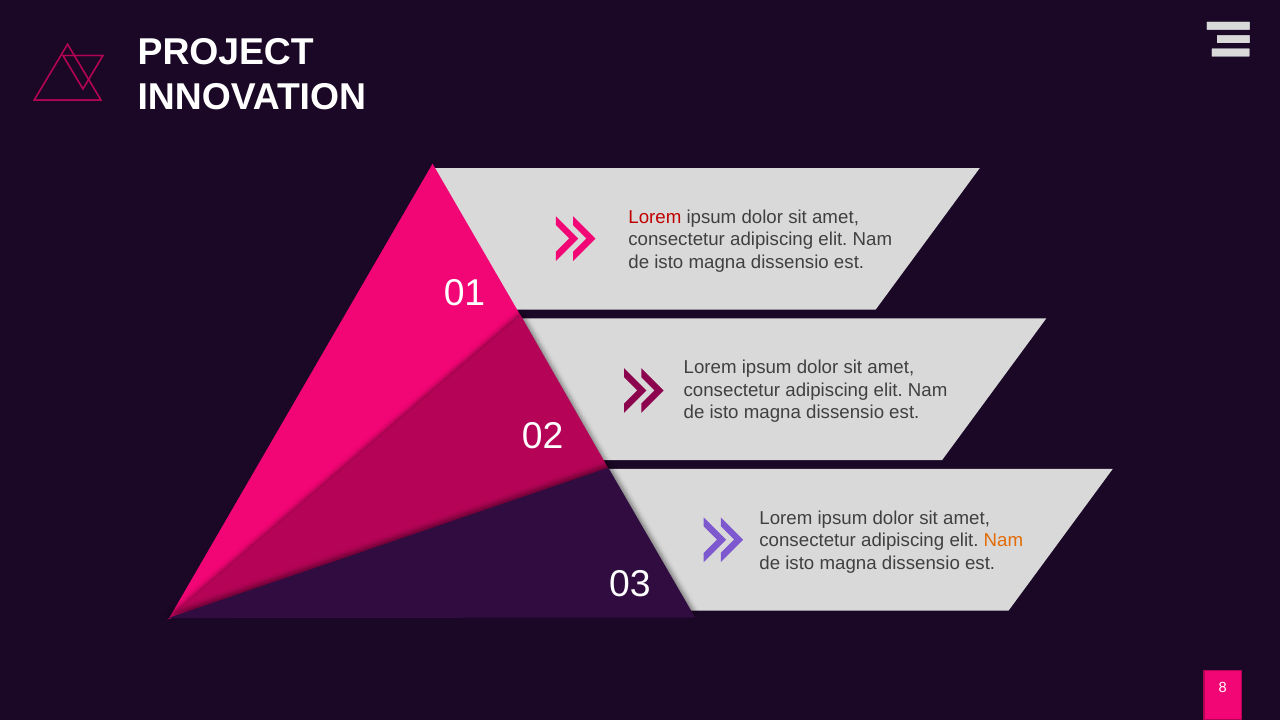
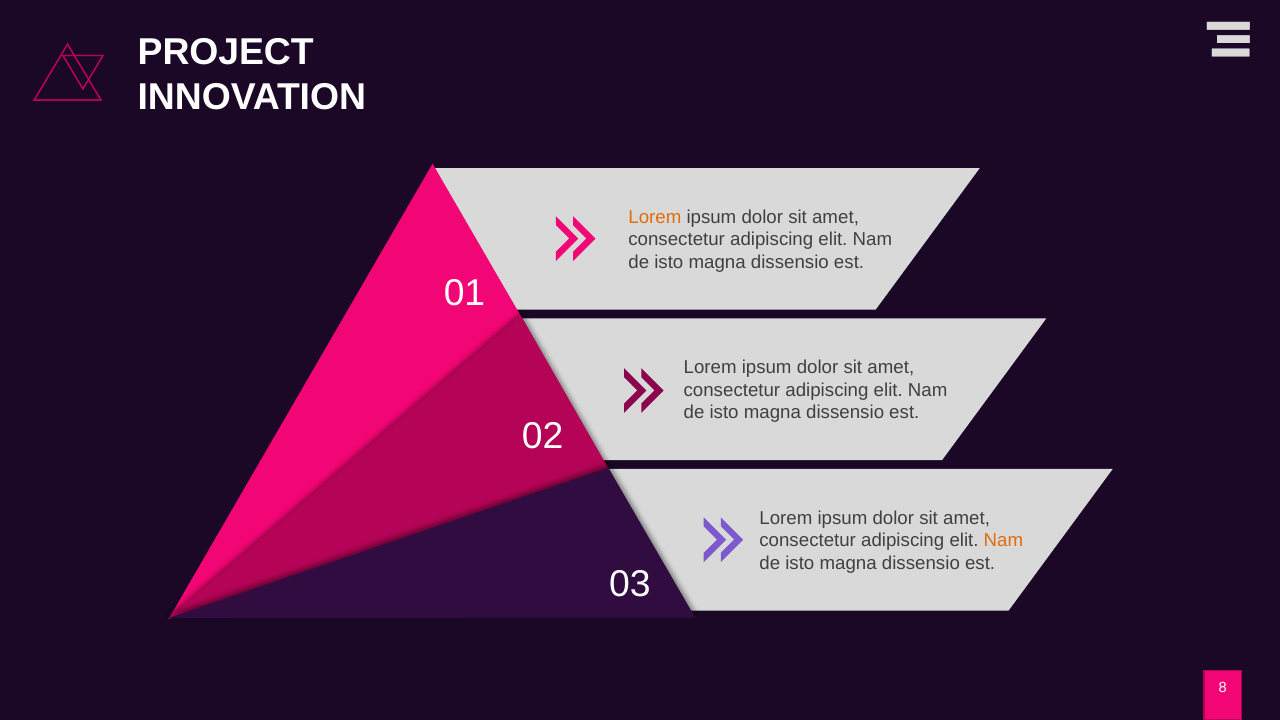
Lorem at (655, 217) colour: red -> orange
